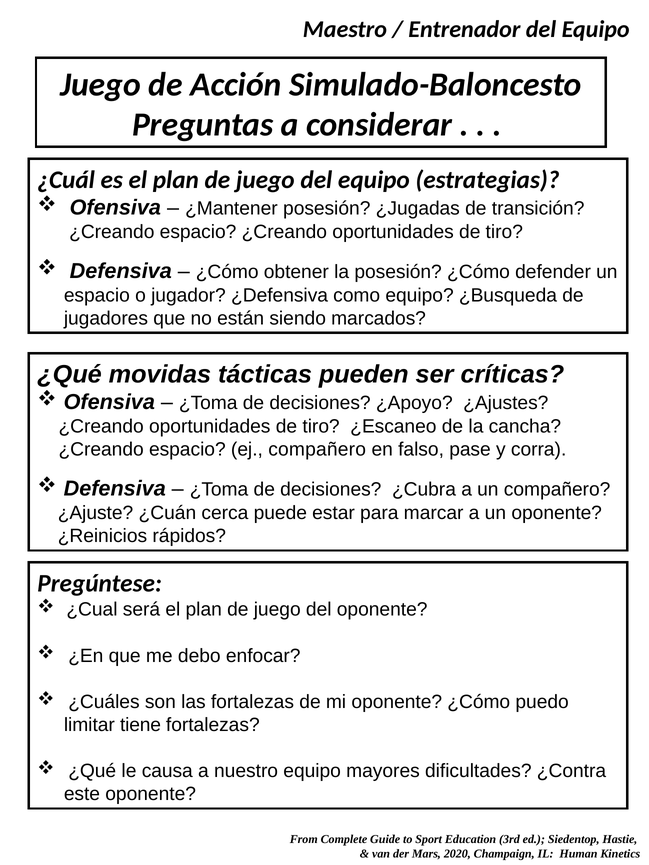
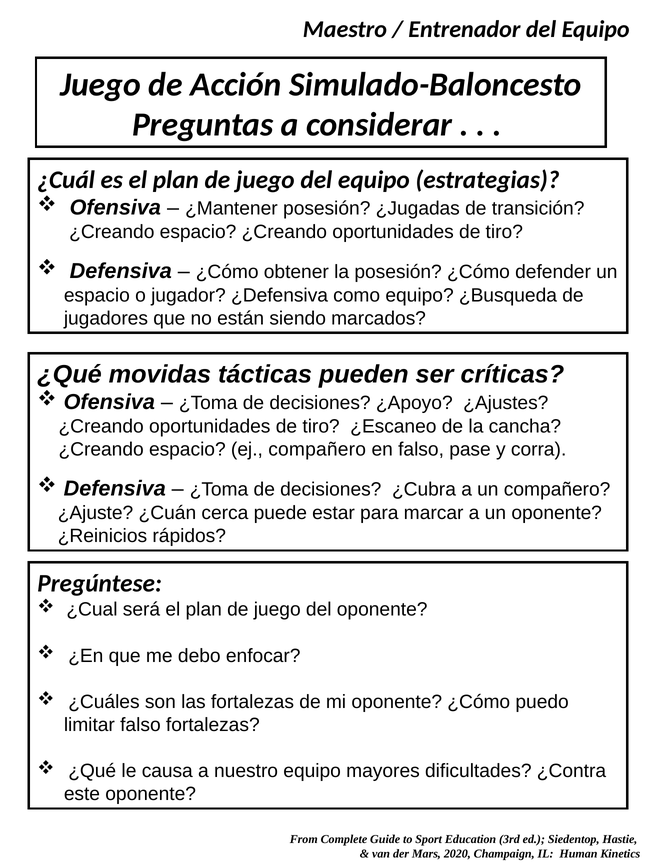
limitar tiene: tiene -> falso
